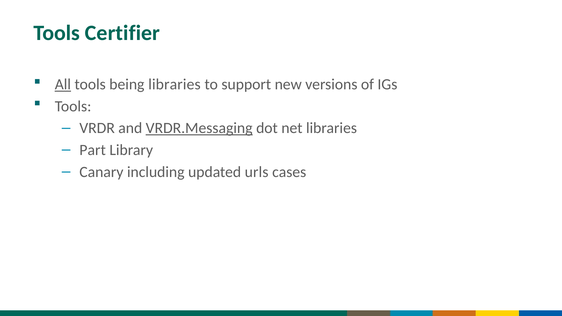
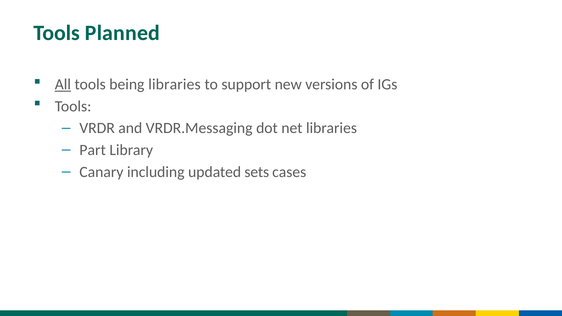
Certifier: Certifier -> Planned
VRDR.Messaging underline: present -> none
urls: urls -> sets
